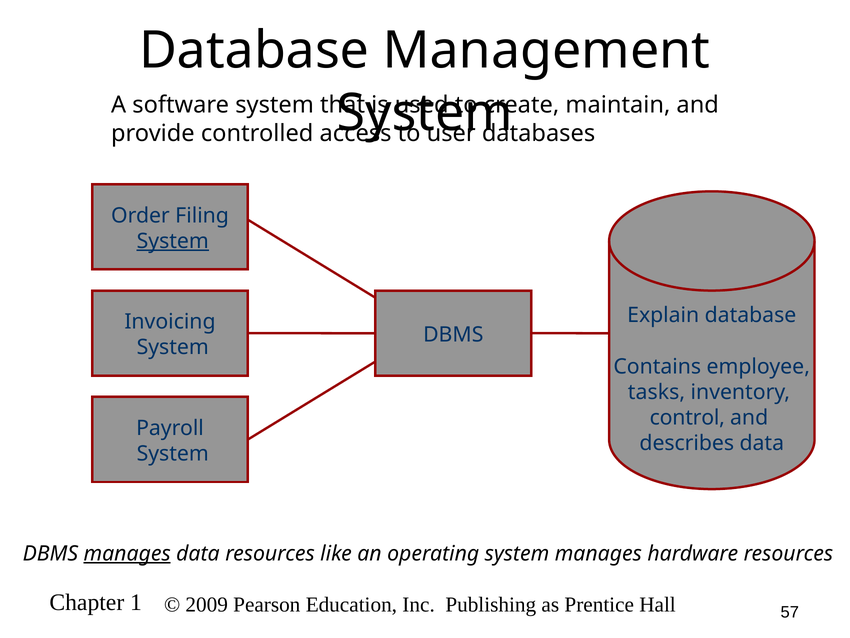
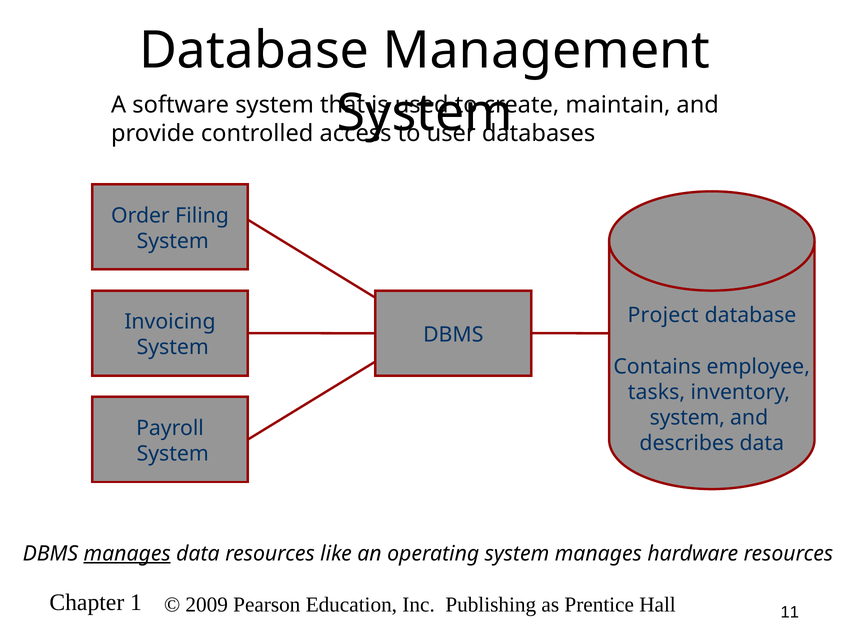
System at (173, 241) underline: present -> none
Explain: Explain -> Project
control at (687, 417): control -> system
57: 57 -> 11
